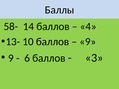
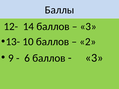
58-: 58- -> 12-
4 at (88, 26): 4 -> 3
9 at (88, 42): 9 -> 2
